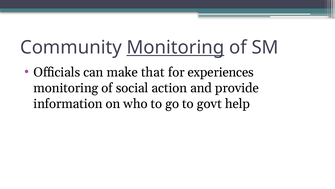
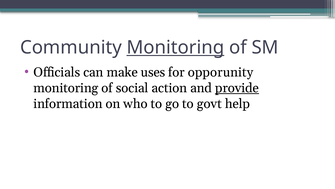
that: that -> uses
experiences: experiences -> opporunity
provide underline: none -> present
